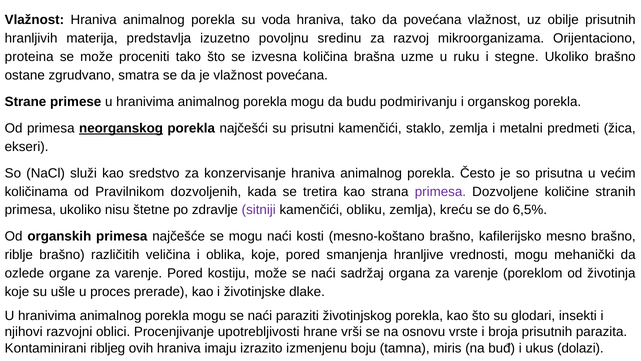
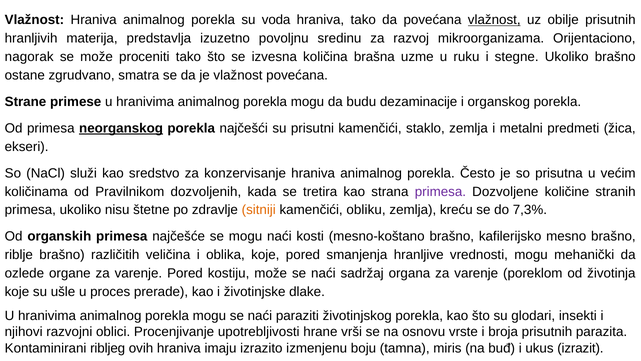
vlažnost at (494, 20) underline: none -> present
proteina: proteina -> nagorak
podmirivanju: podmirivanju -> dezaminacije
sitniji colour: purple -> orange
6,5%: 6,5% -> 7,3%
dolazi: dolazi -> izrazit
